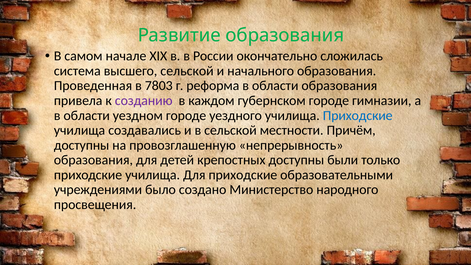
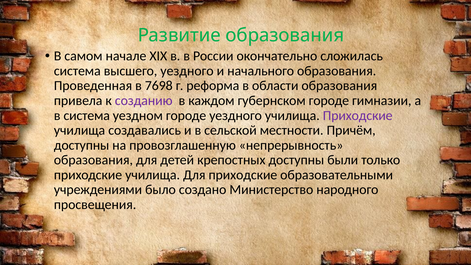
высшего сельской: сельской -> уездного
7803: 7803 -> 7698
области at (87, 115): области -> система
Приходские at (358, 115) colour: blue -> purple
